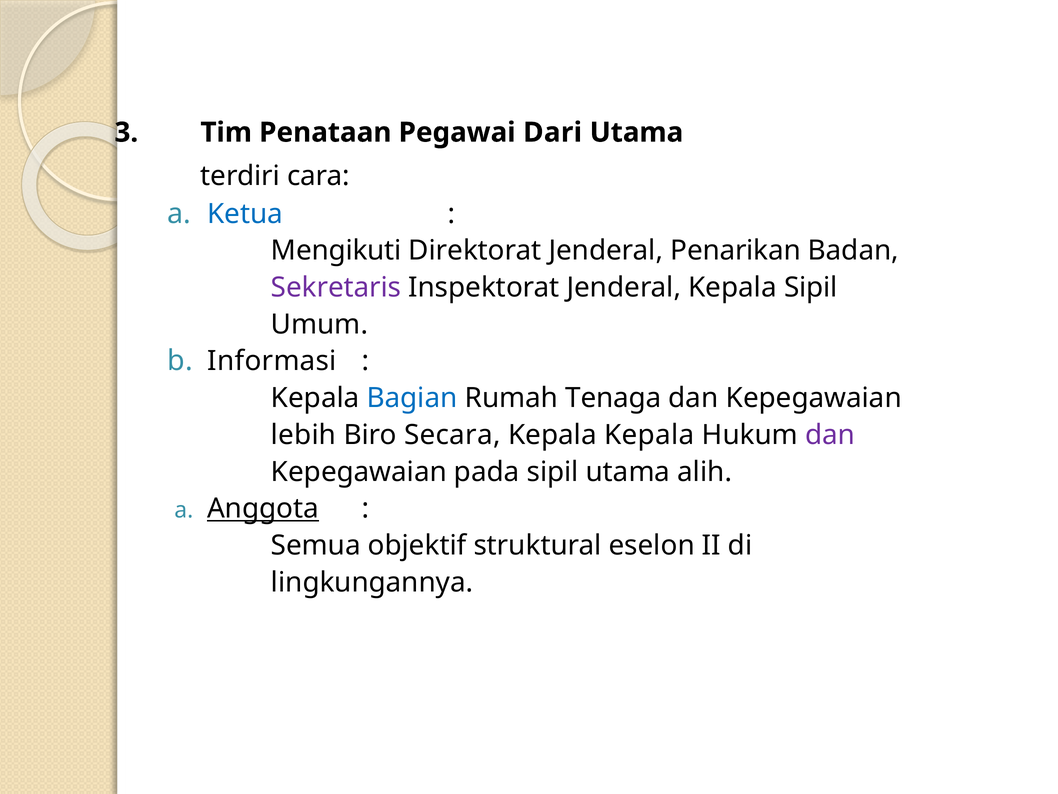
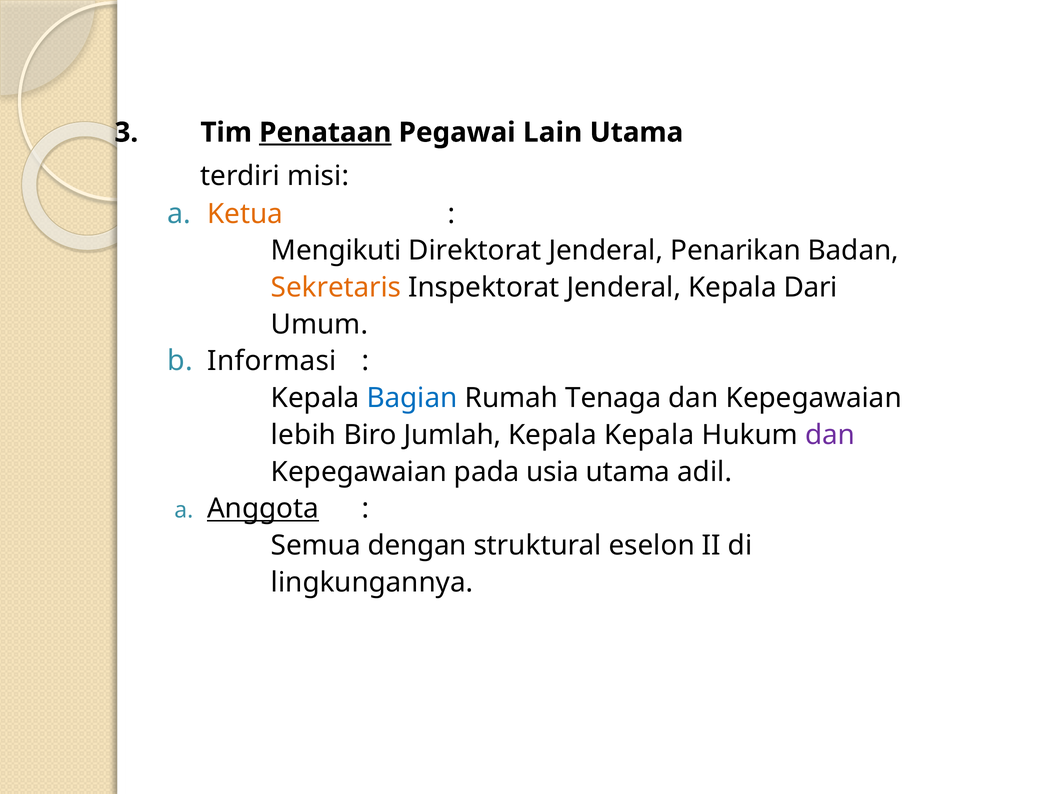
Penataan underline: none -> present
Dari: Dari -> Lain
cara: cara -> misi
Ketua colour: blue -> orange
Sekretaris colour: purple -> orange
Kepala Sipil: Sipil -> Dari
Secara: Secara -> Jumlah
pada sipil: sipil -> usia
alih: alih -> adil
objektif: objektif -> dengan
